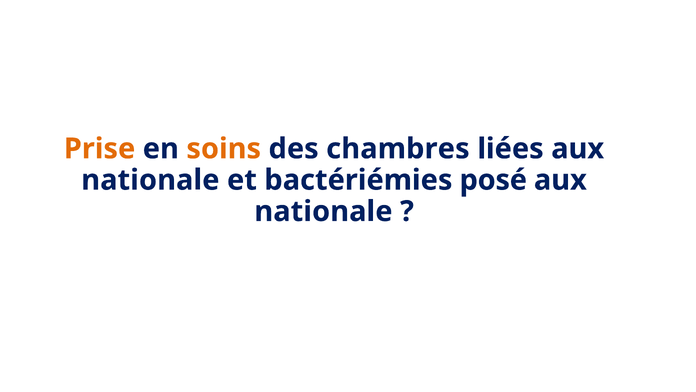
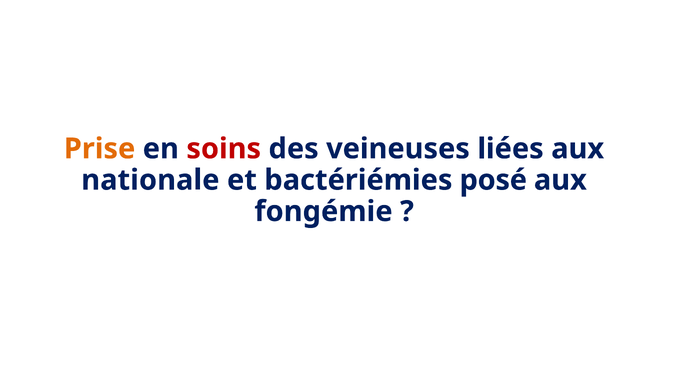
soins colour: orange -> red
chambres: chambres -> veineuses
nationale at (323, 211): nationale -> fongémie
